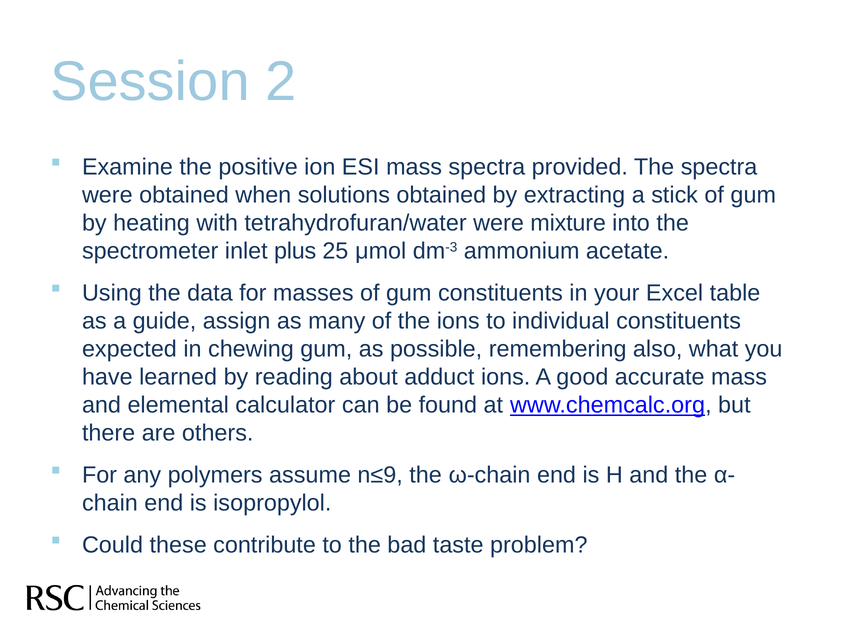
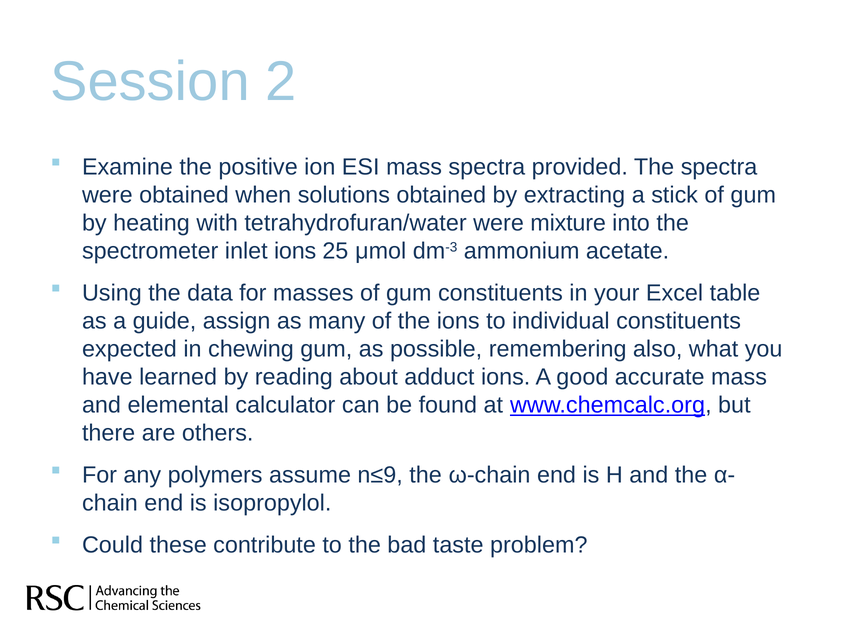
inlet plus: plus -> ions
